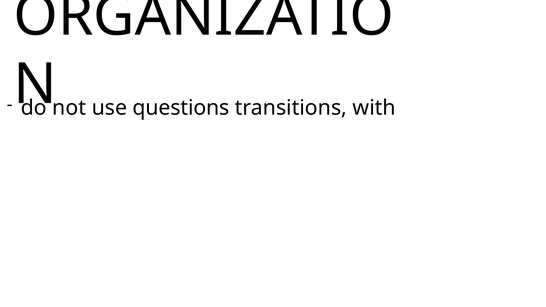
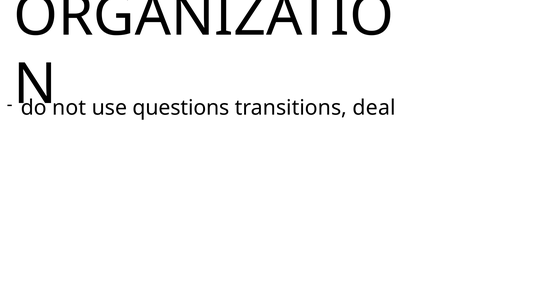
with: with -> deal
